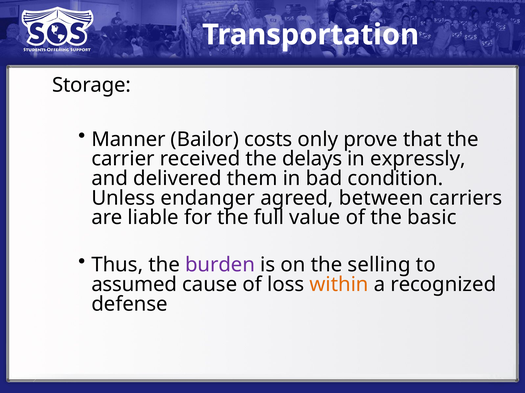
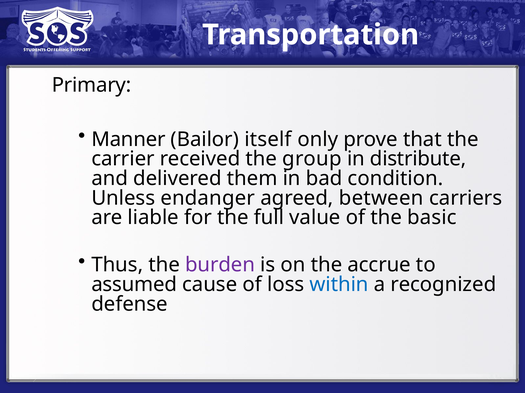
Storage: Storage -> Primary
costs: costs -> itself
delays: delays -> group
expressly: expressly -> distribute
selling: selling -> accrue
within colour: orange -> blue
